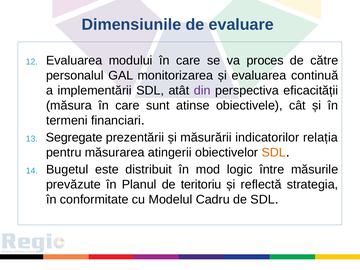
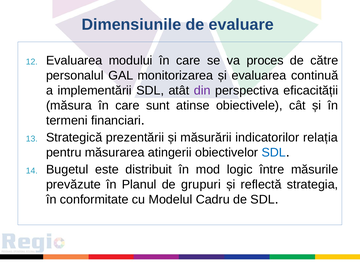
Segregate: Segregate -> Strategică
SDL at (274, 152) colour: orange -> blue
teritoriu: teritoriu -> grupuri
